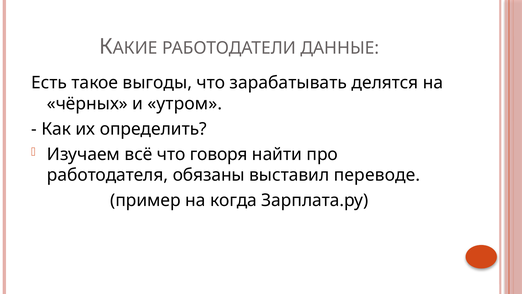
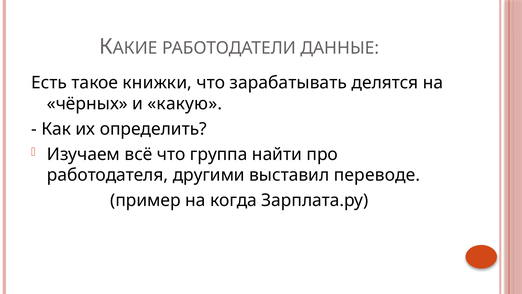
выгоды: выгоды -> книжки
утром: утром -> какую
говоря: говоря -> группа
обязаны: обязаны -> другими
